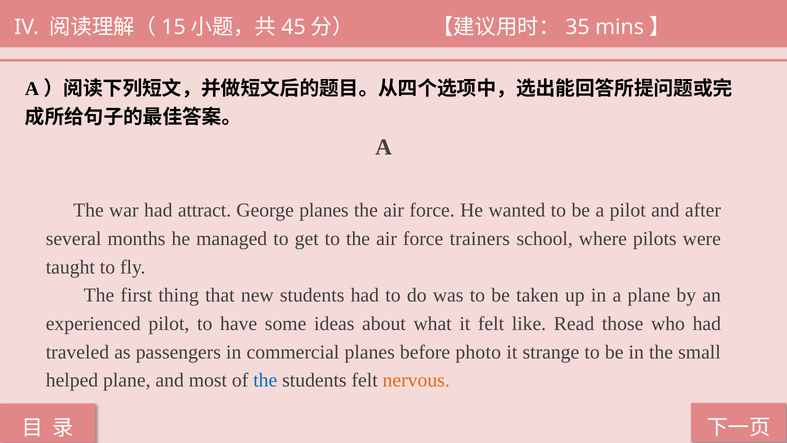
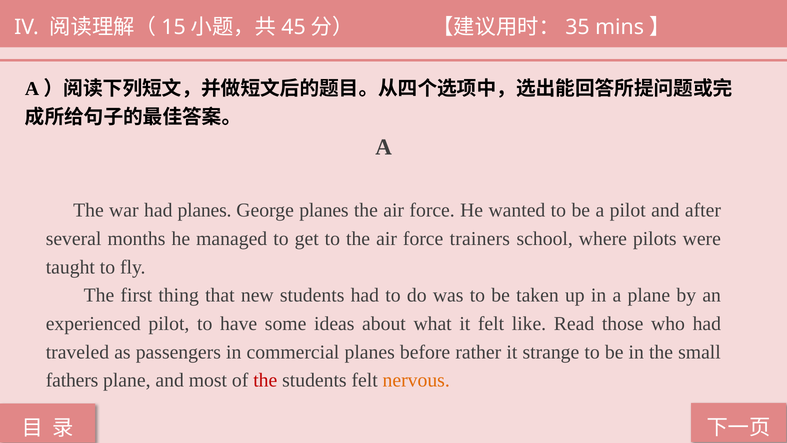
had attract: attract -> planes
photo: photo -> rather
helped: helped -> fathers
the at (265, 380) colour: blue -> red
